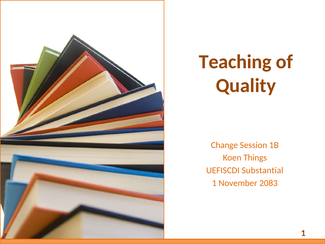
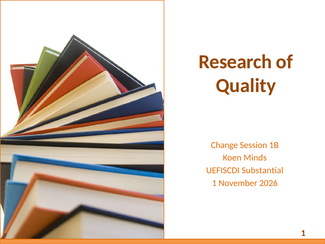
Teaching: Teaching -> Research
Things: Things -> Minds
2083: 2083 -> 2026
